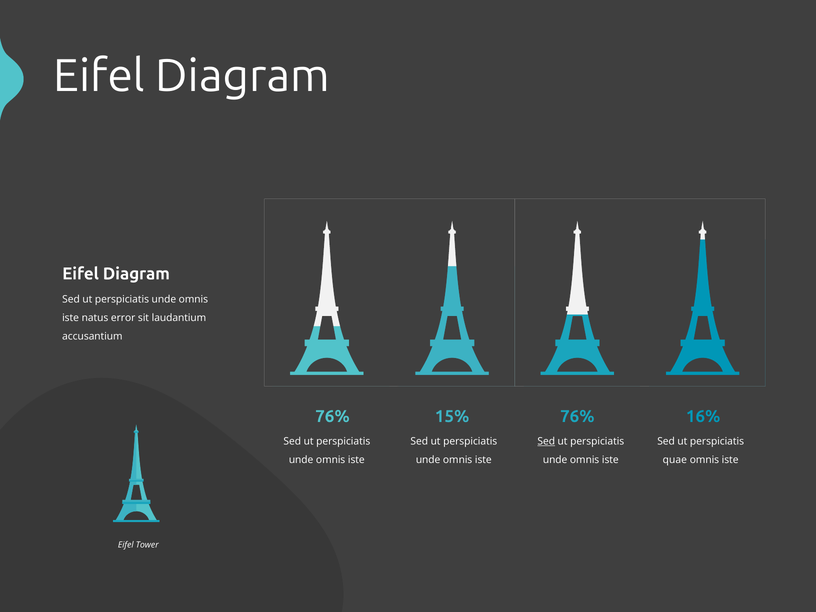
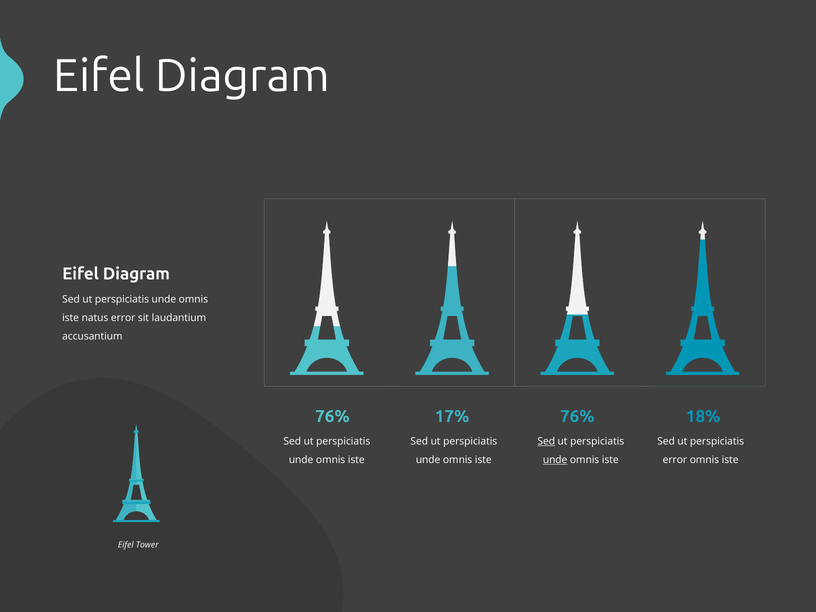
15%: 15% -> 17%
16%: 16% -> 18%
unde at (555, 460) underline: none -> present
quae at (675, 460): quae -> error
